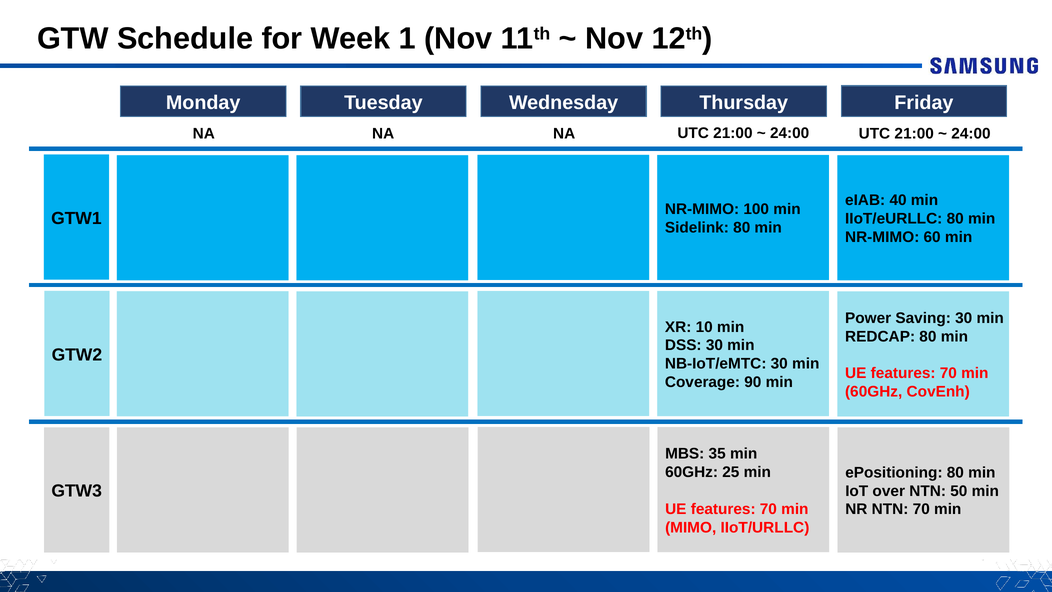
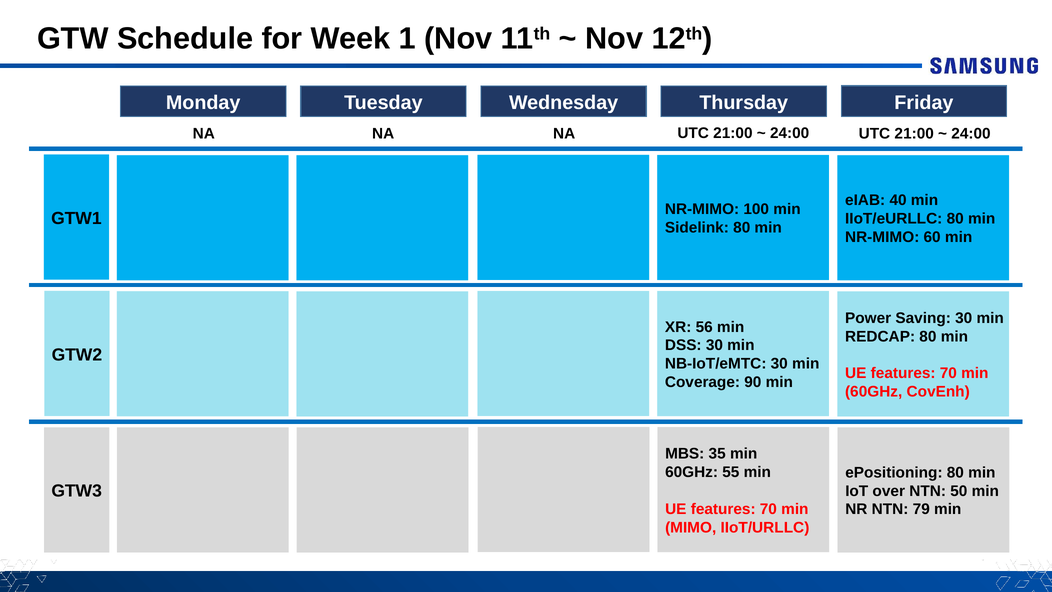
10: 10 -> 56
25: 25 -> 55
NTN 70: 70 -> 79
